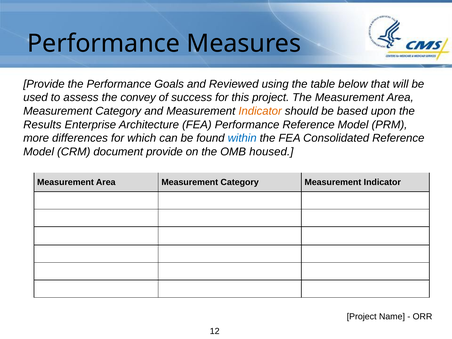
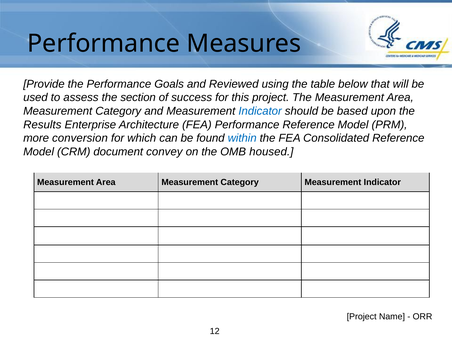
convey: convey -> section
Indicator at (260, 111) colour: orange -> blue
differences: differences -> conversion
document provide: provide -> convey
